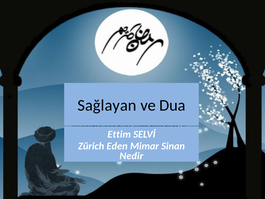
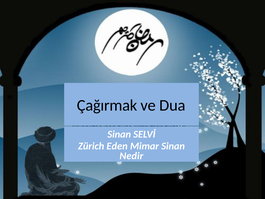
Sağlayan: Sağlayan -> Çağırmak
Ettim at (119, 134): Ettim -> Sinan
